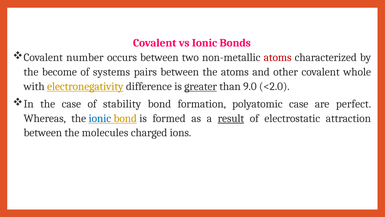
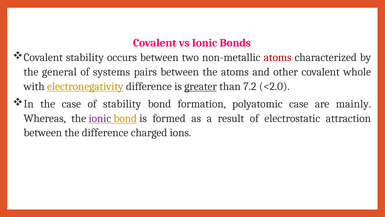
Covalent number: number -> stability
become: become -> general
9.0: 9.0 -> 7.2
perfect: perfect -> mainly
ionic at (100, 118) colour: blue -> purple
result underline: present -> none
the molecules: molecules -> difference
